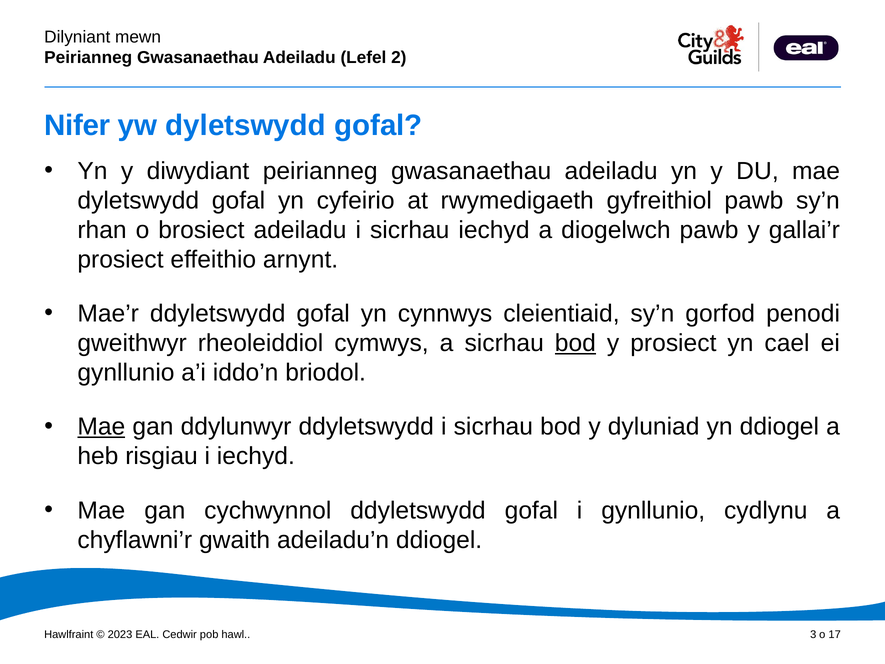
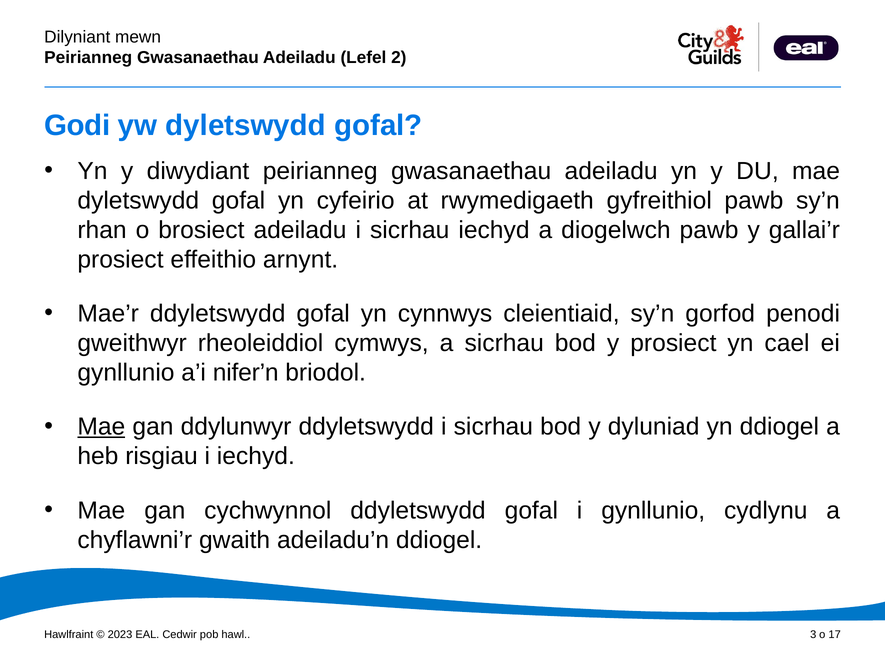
Nifer: Nifer -> Godi
bod at (575, 343) underline: present -> none
iddo’n: iddo’n -> nifer’n
